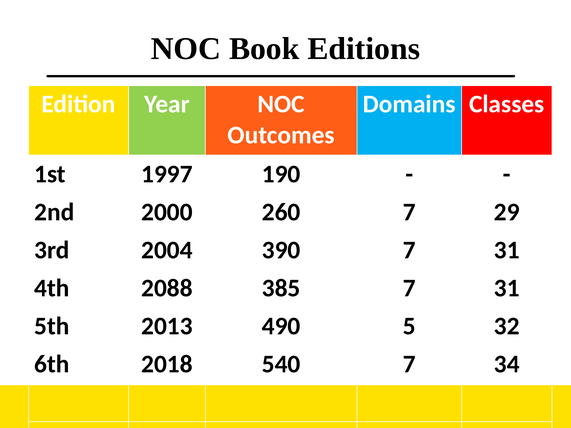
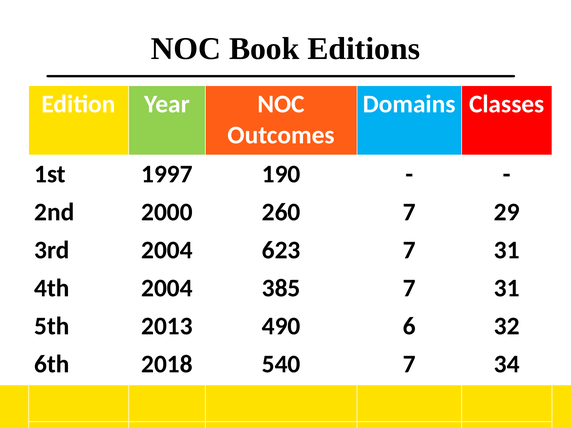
390: 390 -> 623
4th 2088: 2088 -> 2004
5: 5 -> 6
